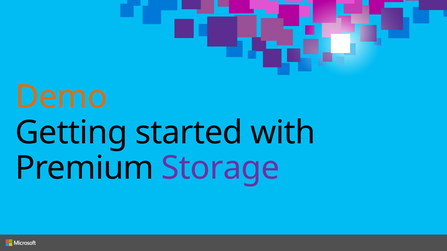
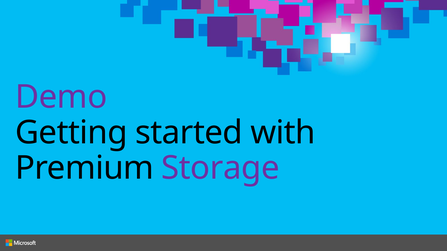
Demo colour: orange -> purple
